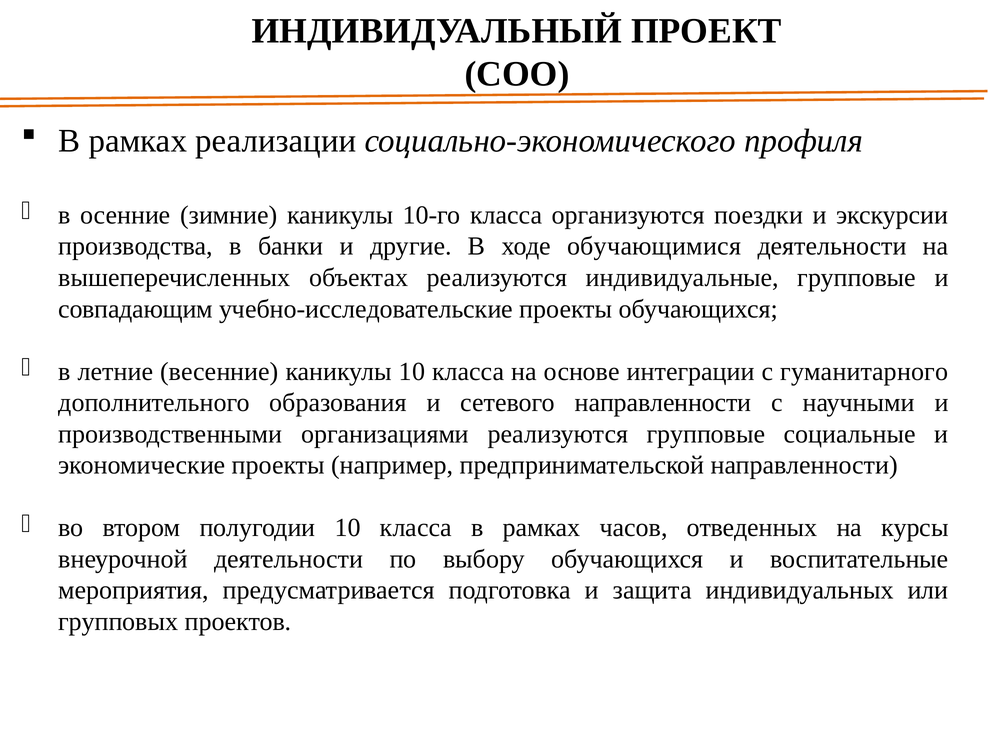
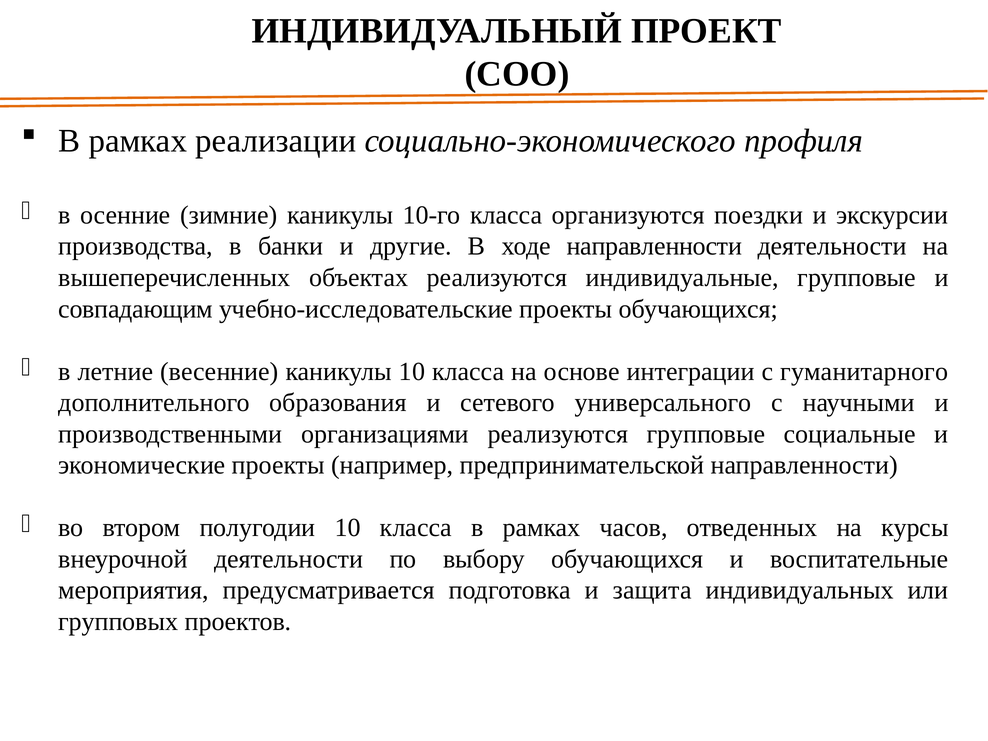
ходе обучающимися: обучающимися -> направленности
сетевого направленности: направленности -> универсального
